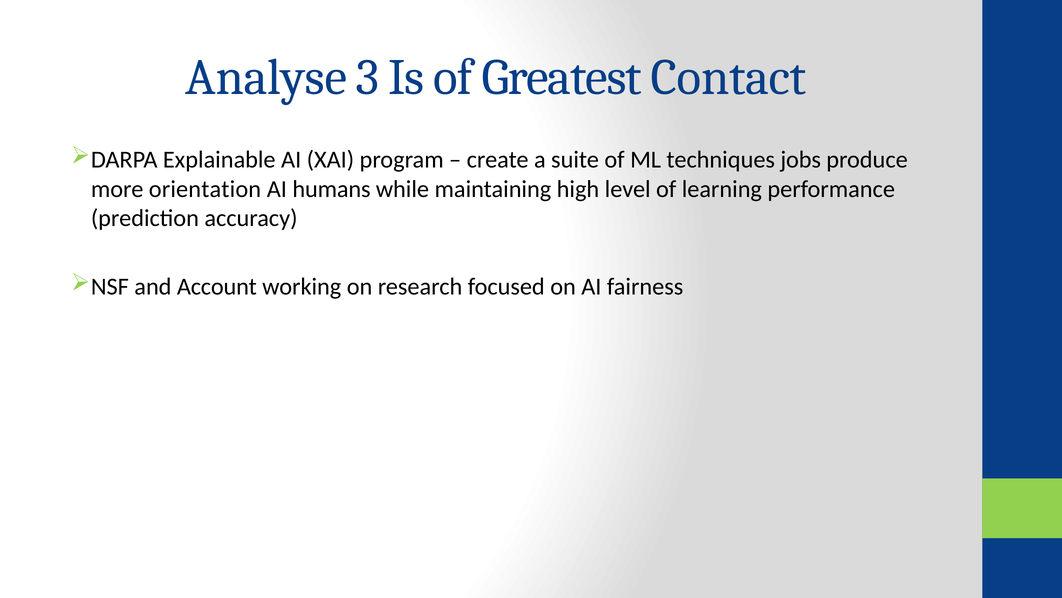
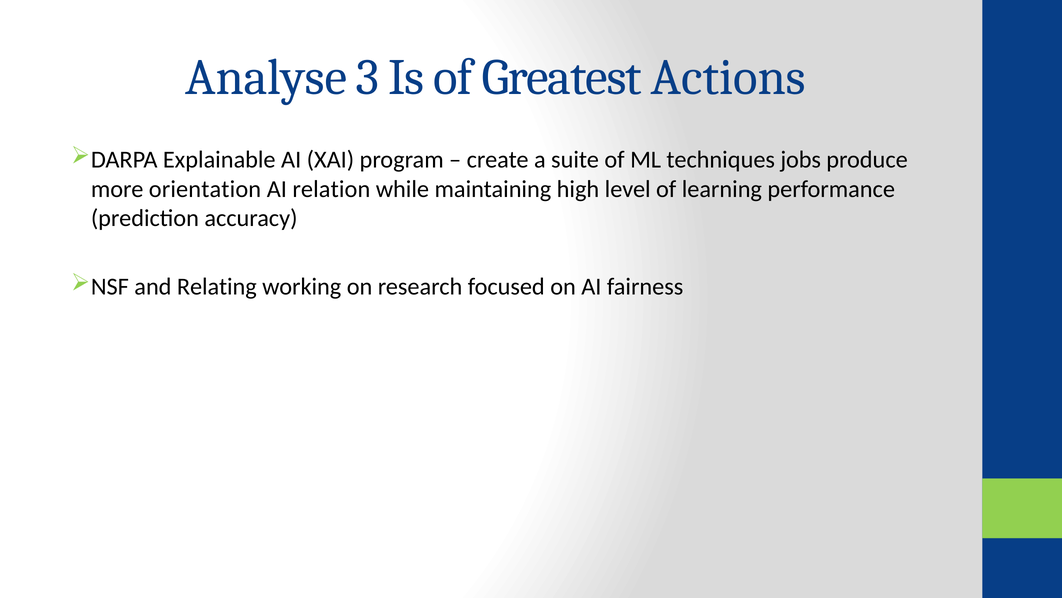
Contact: Contact -> Actions
humans: humans -> relation
Account: Account -> Relating
